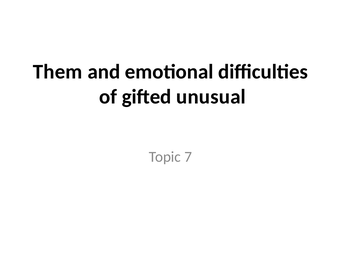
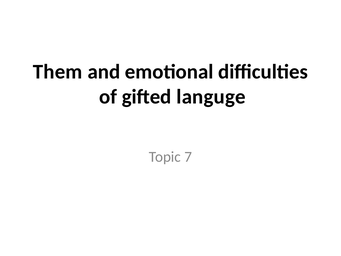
unusual: unusual -> languge
